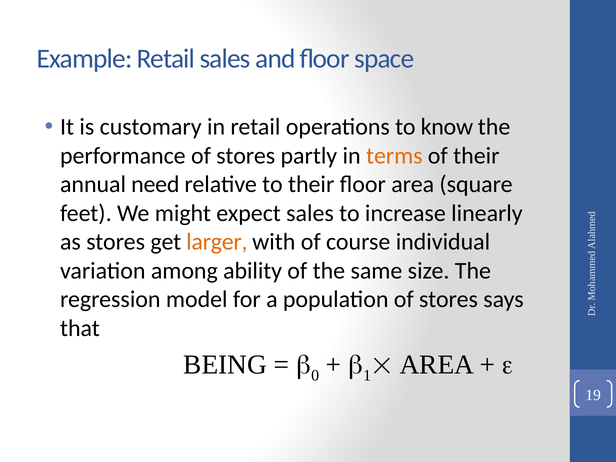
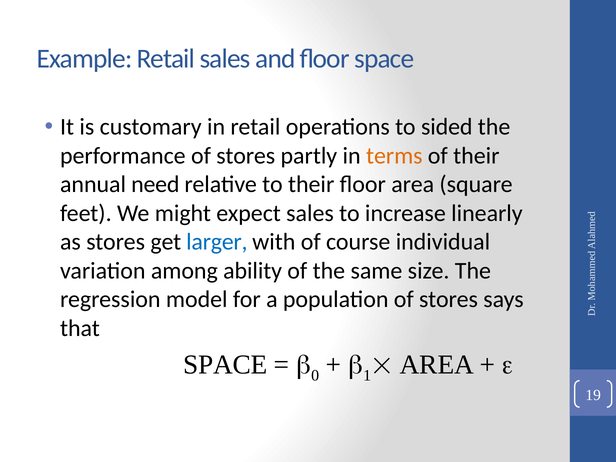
know: know -> sided
larger colour: orange -> blue
BEING at (225, 365): BEING -> SPACE
